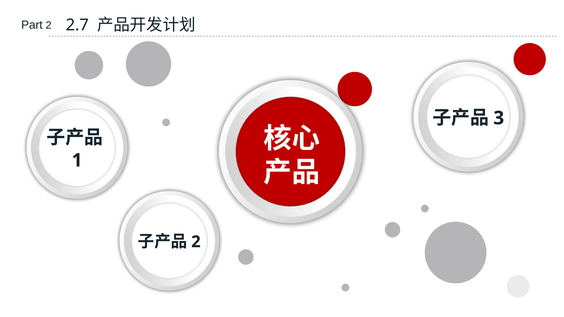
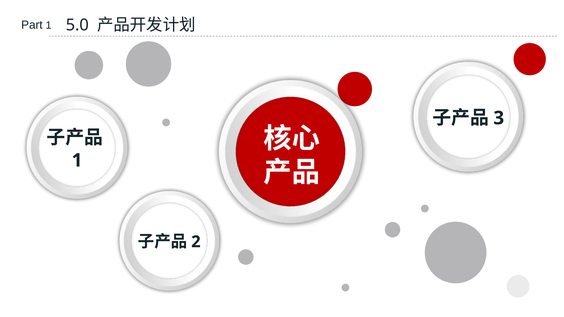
Part 2: 2 -> 1
2.7: 2.7 -> 5.0
